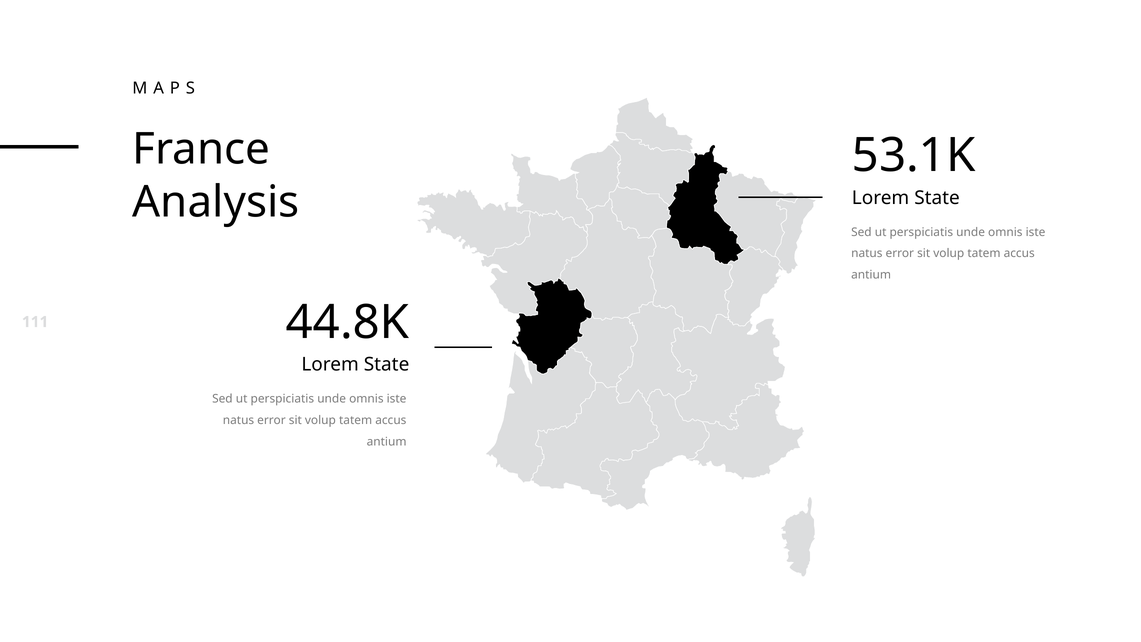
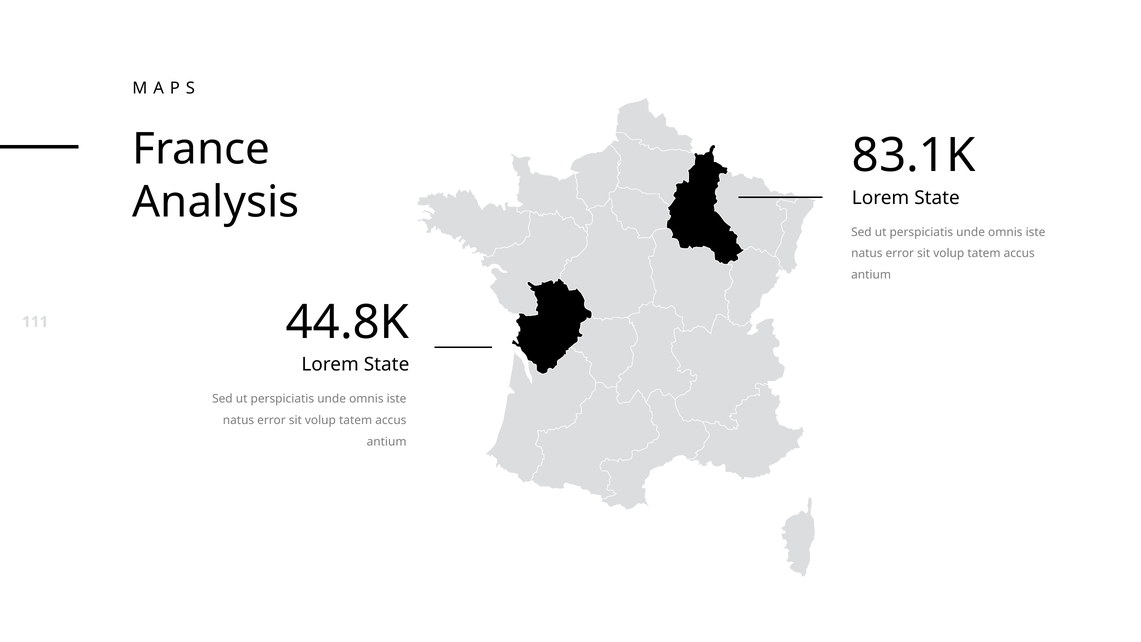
53.1K: 53.1K -> 83.1K
